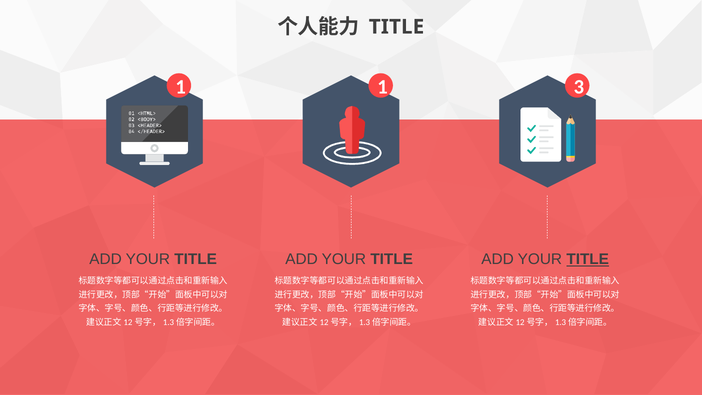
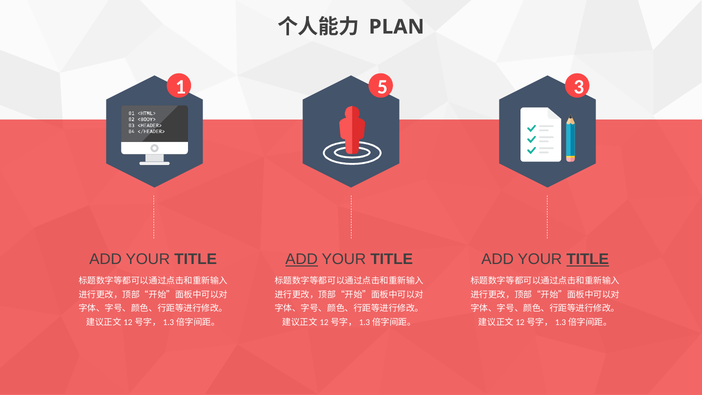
TITLE at (397, 27): TITLE -> PLAN
1 1: 1 -> 5
ADD at (302, 259) underline: none -> present
